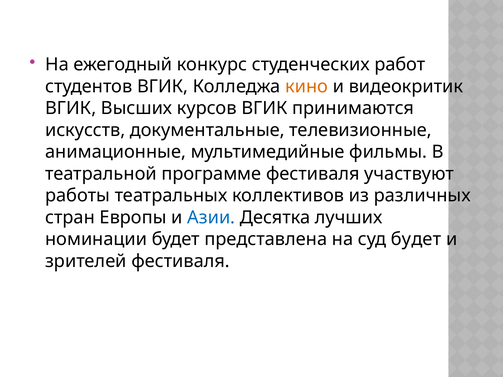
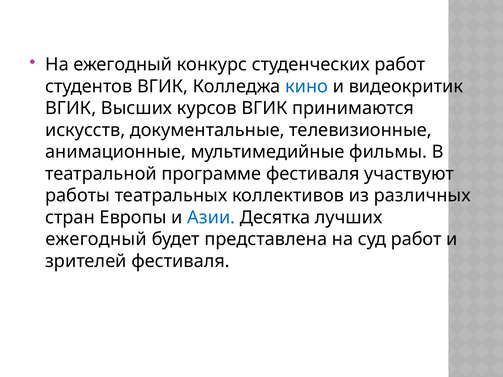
кино colour: orange -> blue
номинации at (96, 239): номинации -> ежегодный
суд будет: будет -> работ
